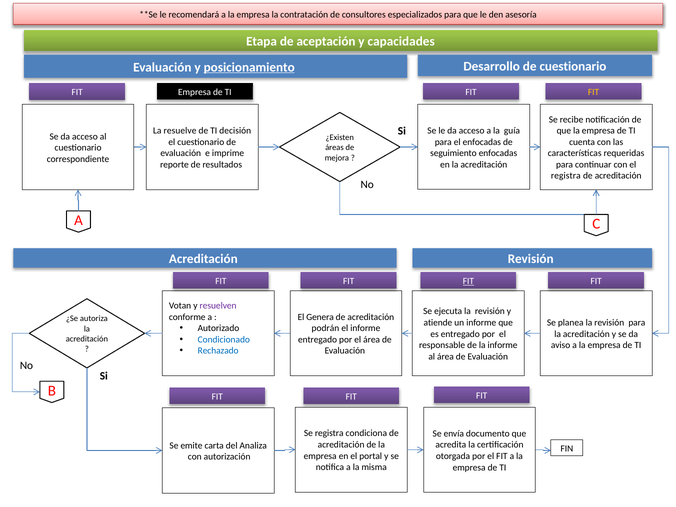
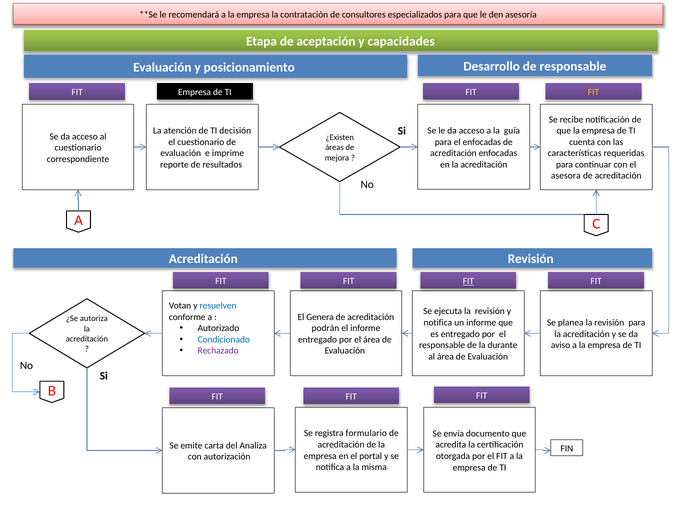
de cuestionario: cuestionario -> responsable
posicionamiento underline: present -> none
resuelve: resuelve -> atención
seguimiento at (453, 153): seguimiento -> acreditación
registra at (566, 176): registra -> asesora
resuelven colour: purple -> blue
atiende at (438, 323): atiende -> notifica
la informe: informe -> durante
Rechazado colour: blue -> purple
condiciona: condiciona -> formulario
